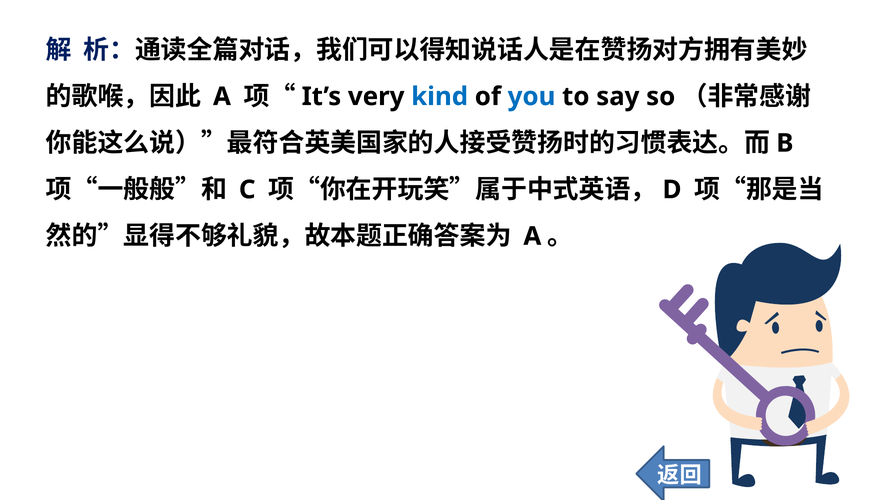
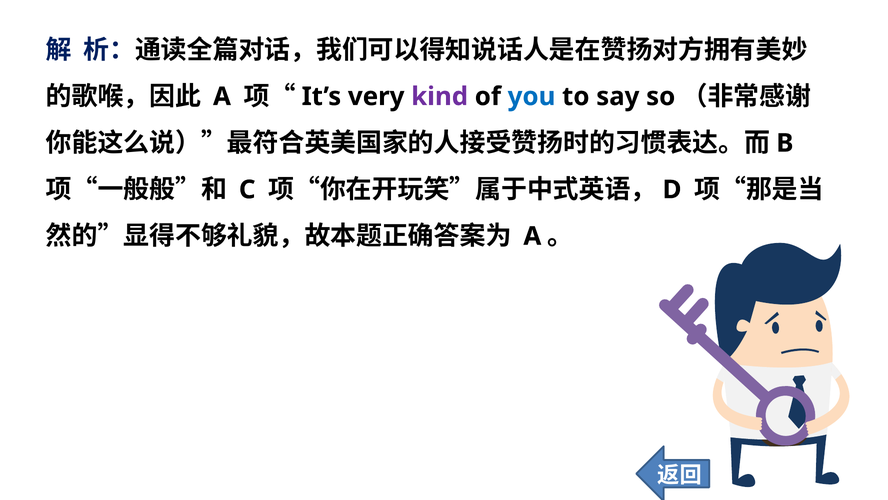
kind colour: blue -> purple
